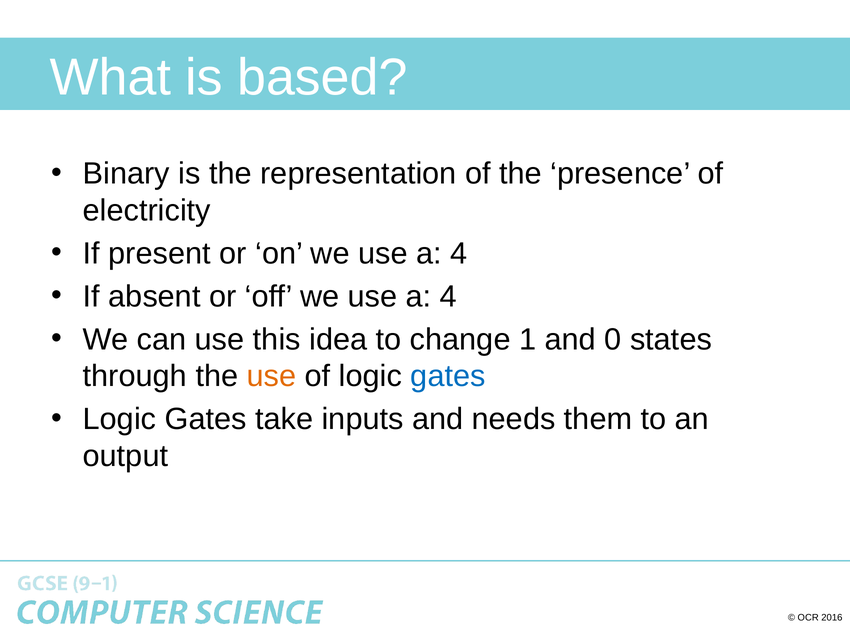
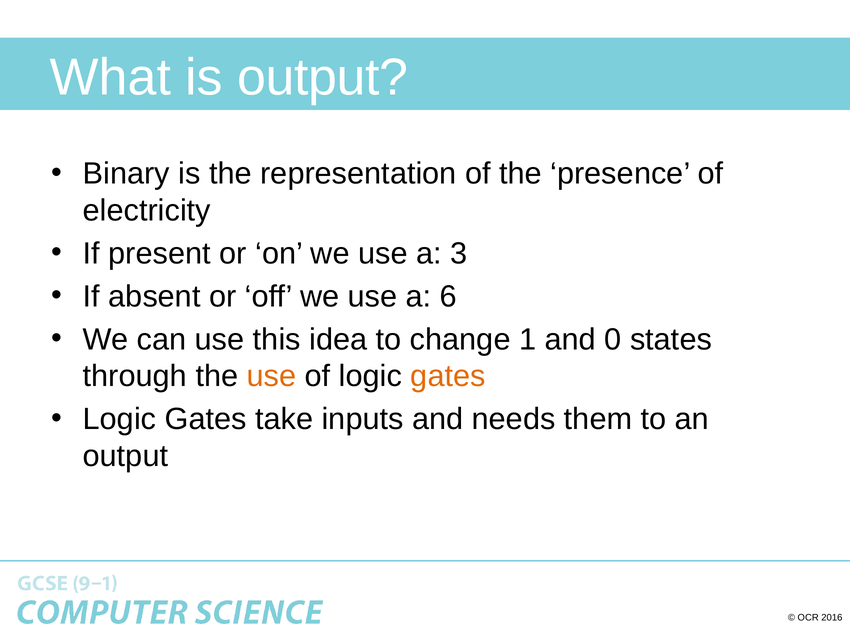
is based: based -> output
4 at (459, 253): 4 -> 3
4 at (449, 296): 4 -> 6
gates at (448, 376) colour: blue -> orange
